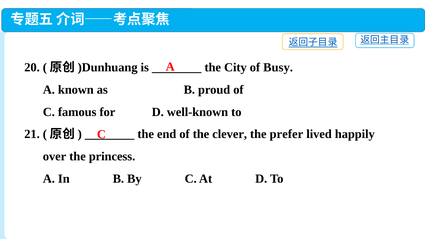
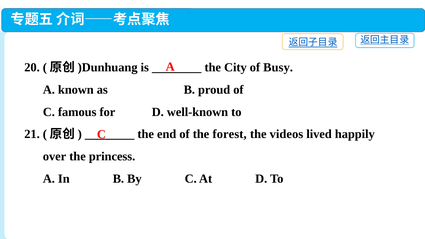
clever: clever -> forest
prefer: prefer -> videos
